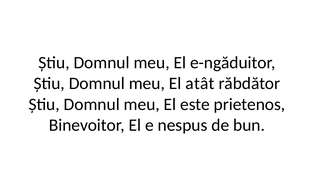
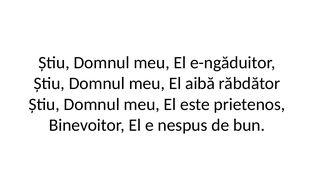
atât: atât -> aibă
